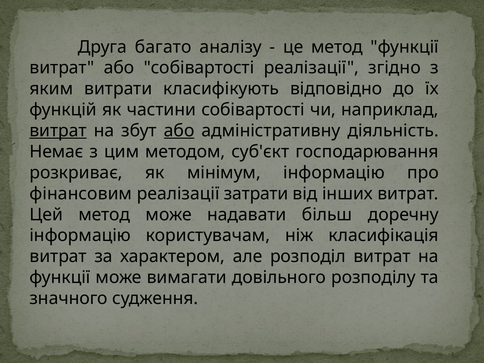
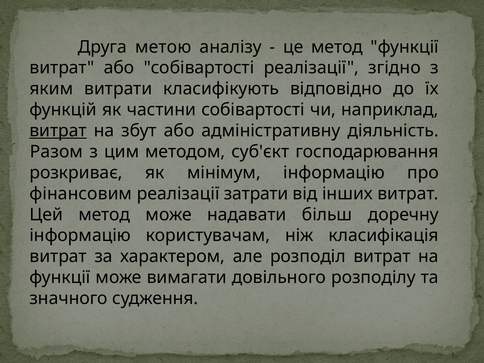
багато: багато -> метою
або at (179, 131) underline: present -> none
Немає: Немає -> Разом
